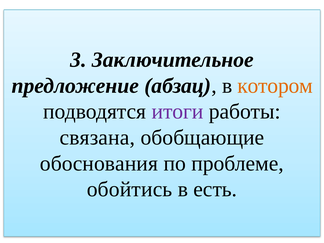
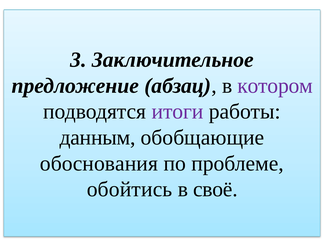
котором colour: orange -> purple
связана: связана -> данным
есть: есть -> своё
